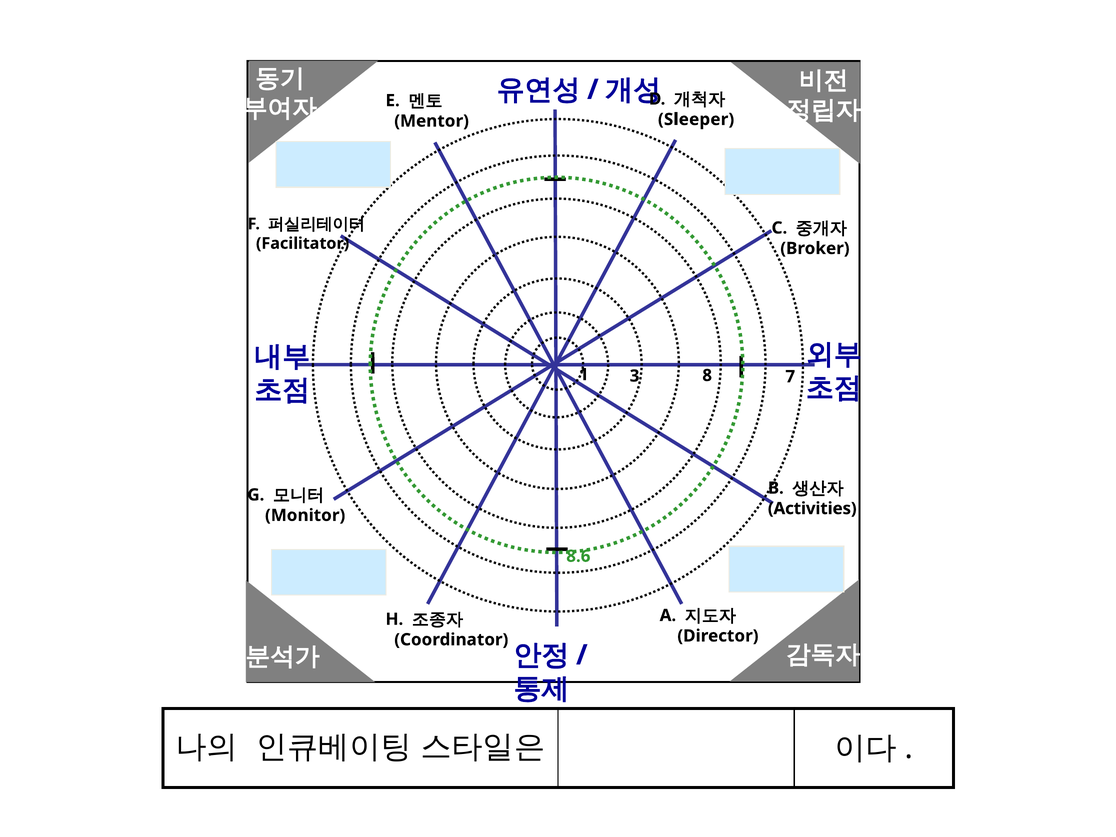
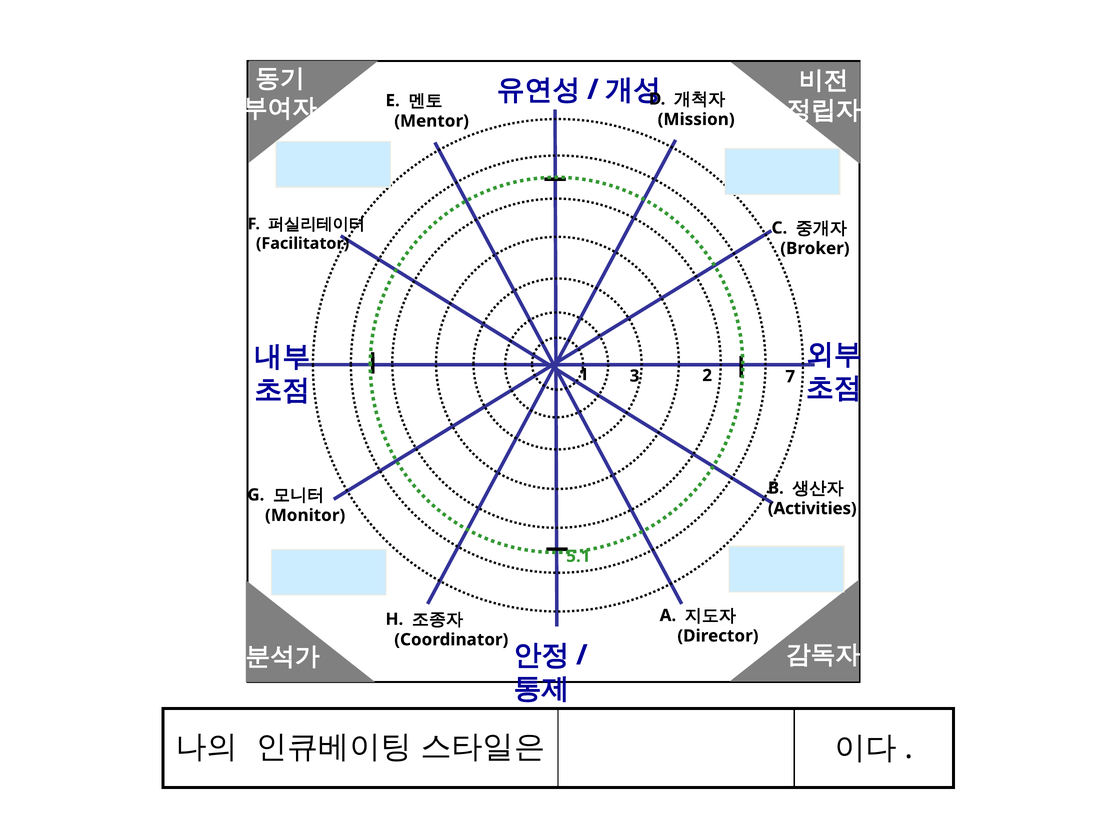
Sleeper: Sleeper -> Mission
8: 8 -> 2
8.6: 8.6 -> 5.1
